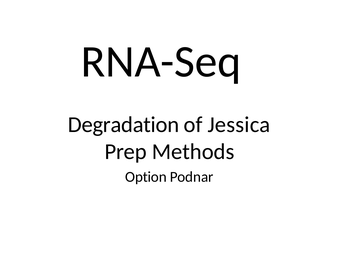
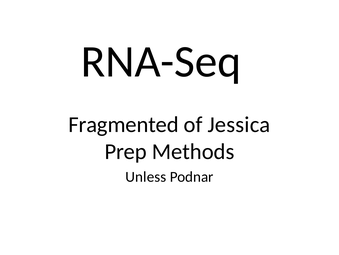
Degradation: Degradation -> Fragmented
Option: Option -> Unless
